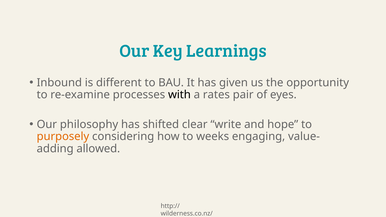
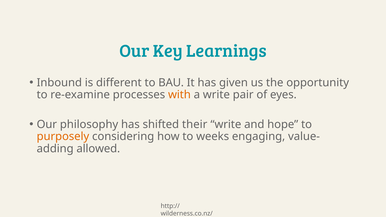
with colour: black -> orange
a rates: rates -> write
clear: clear -> their
